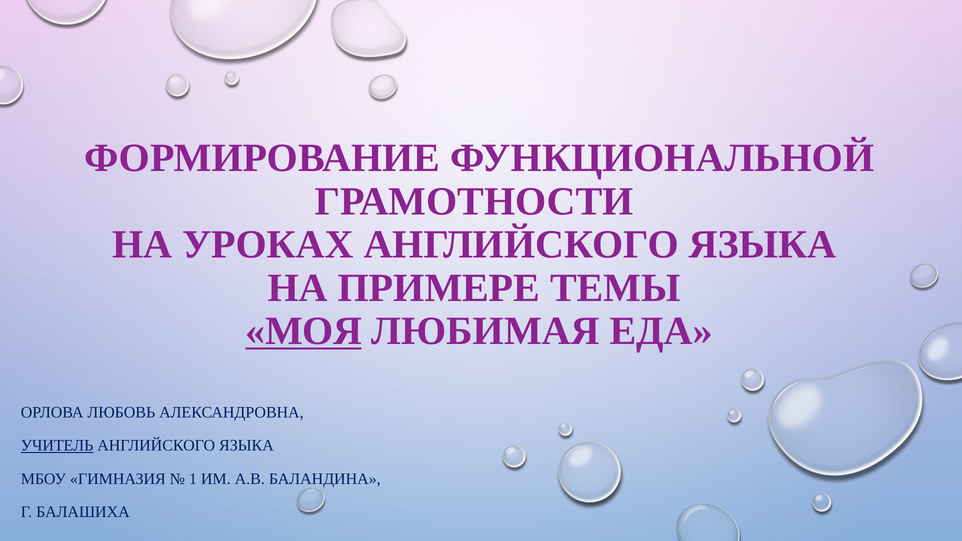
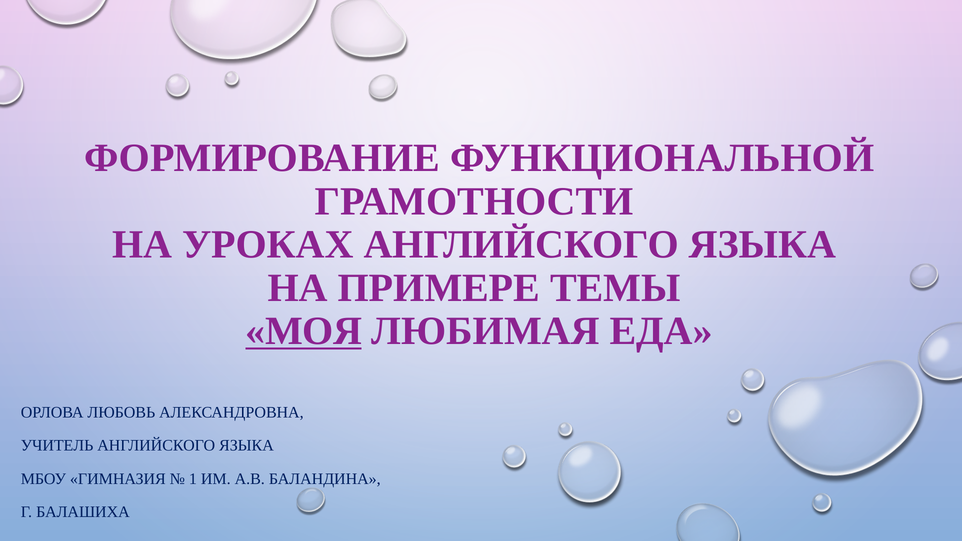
УЧИТЕЛЬ underline: present -> none
